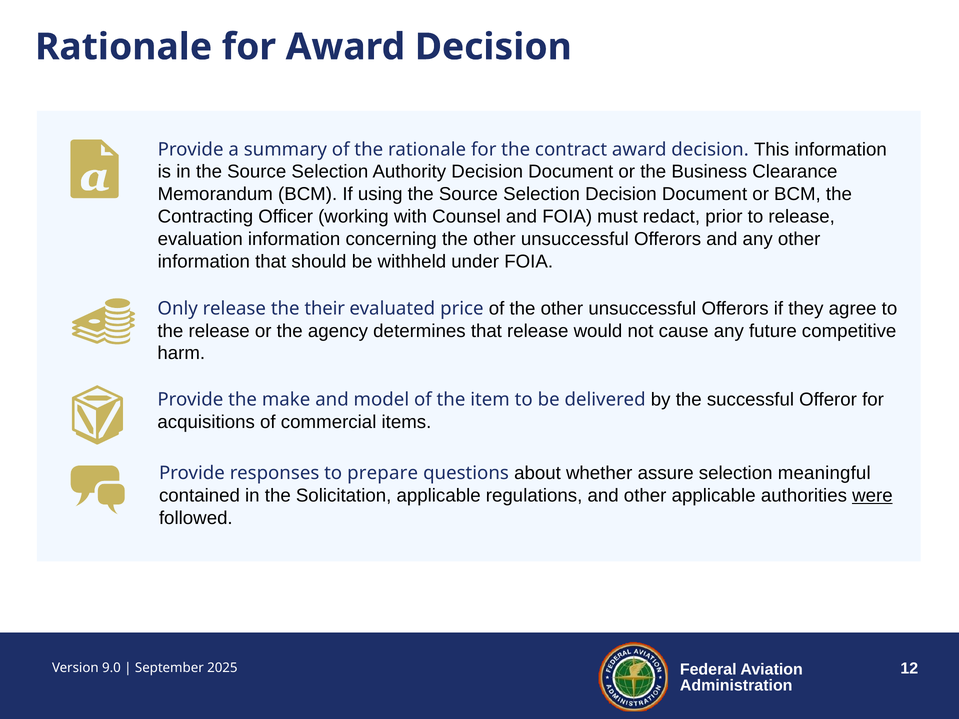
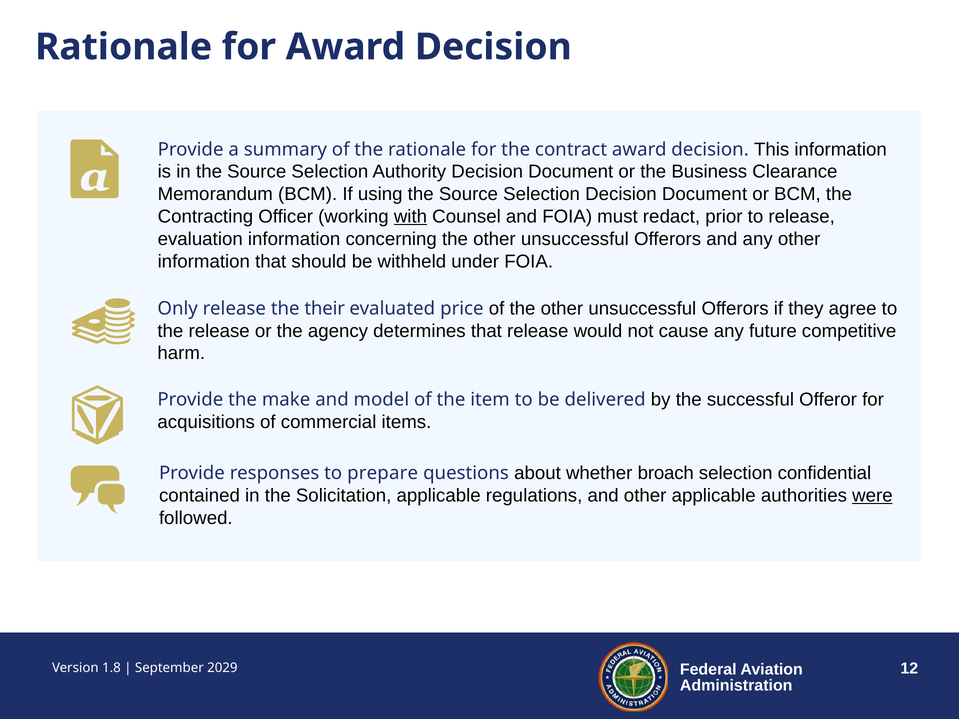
with underline: none -> present
assure: assure -> broach
meaningful: meaningful -> confidential
9.0: 9.0 -> 1.8
2025: 2025 -> 2029
